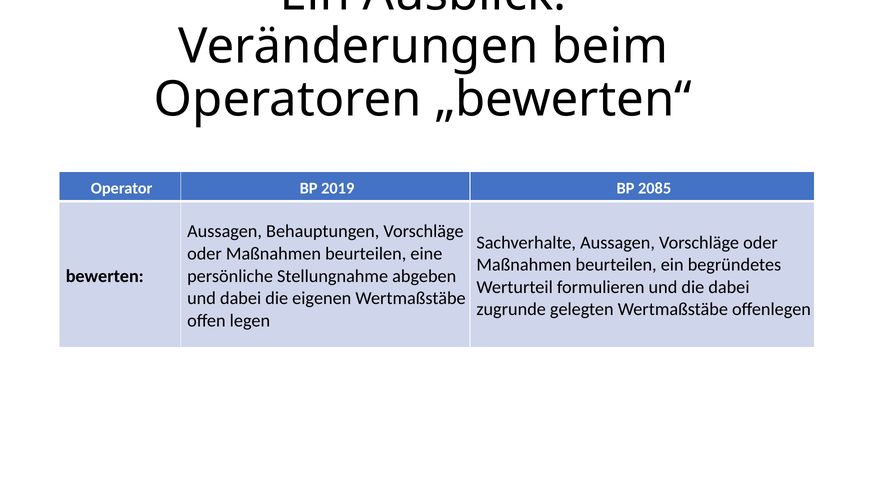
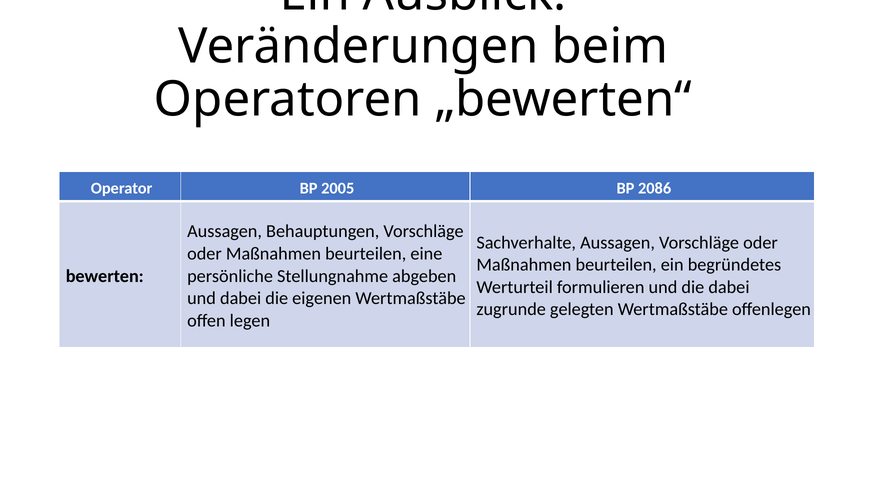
2019: 2019 -> 2005
2085: 2085 -> 2086
